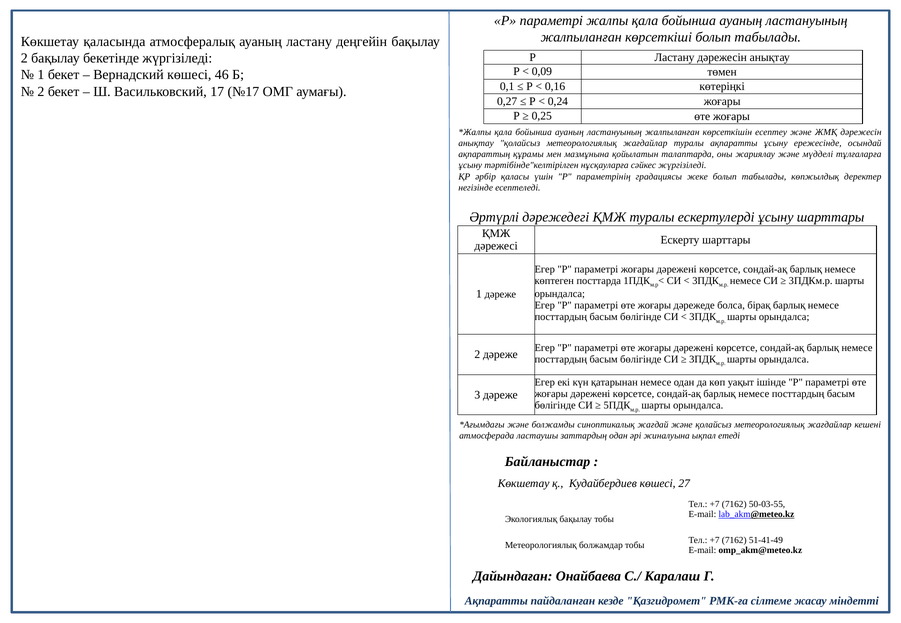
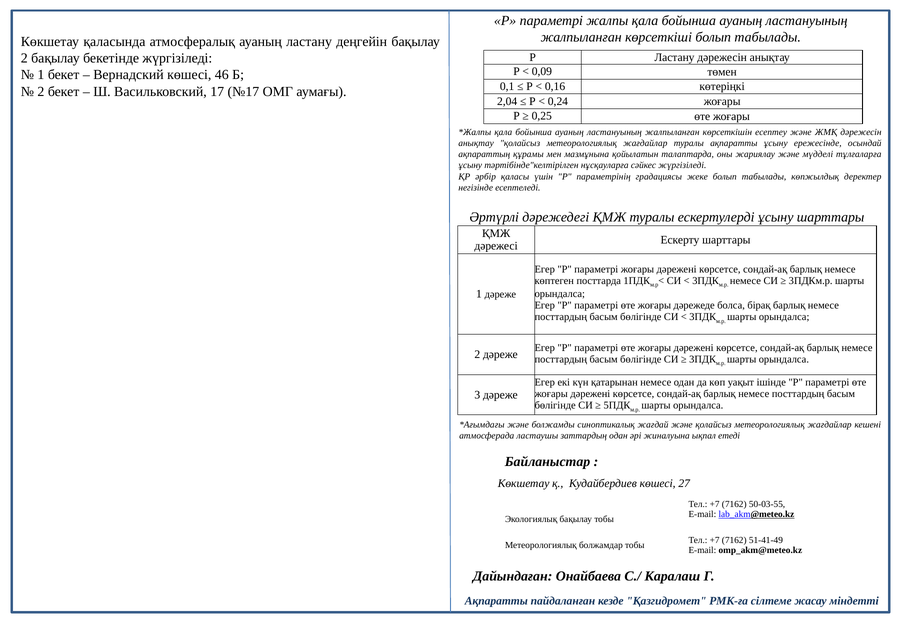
0,27: 0,27 -> 2,04
